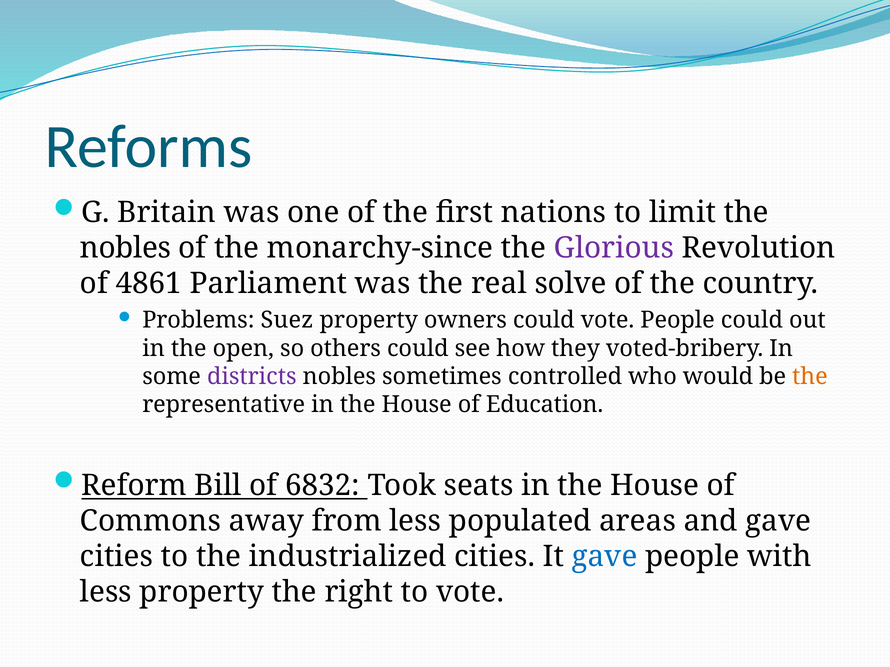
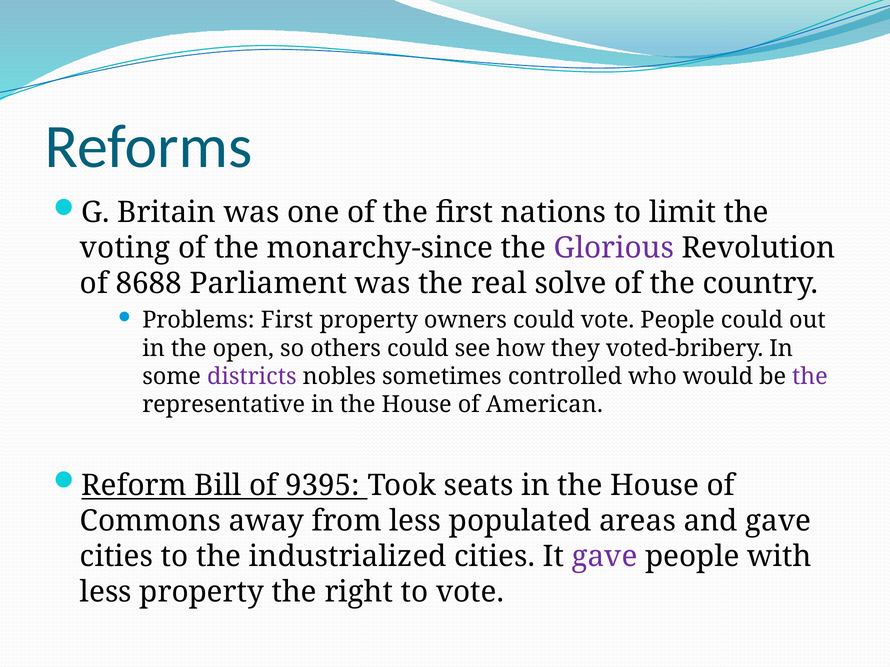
nobles at (125, 248): nobles -> voting
4861: 4861 -> 8688
Problems Suez: Suez -> First
the at (810, 377) colour: orange -> purple
Education: Education -> American
6832: 6832 -> 9395
gave at (605, 557) colour: blue -> purple
